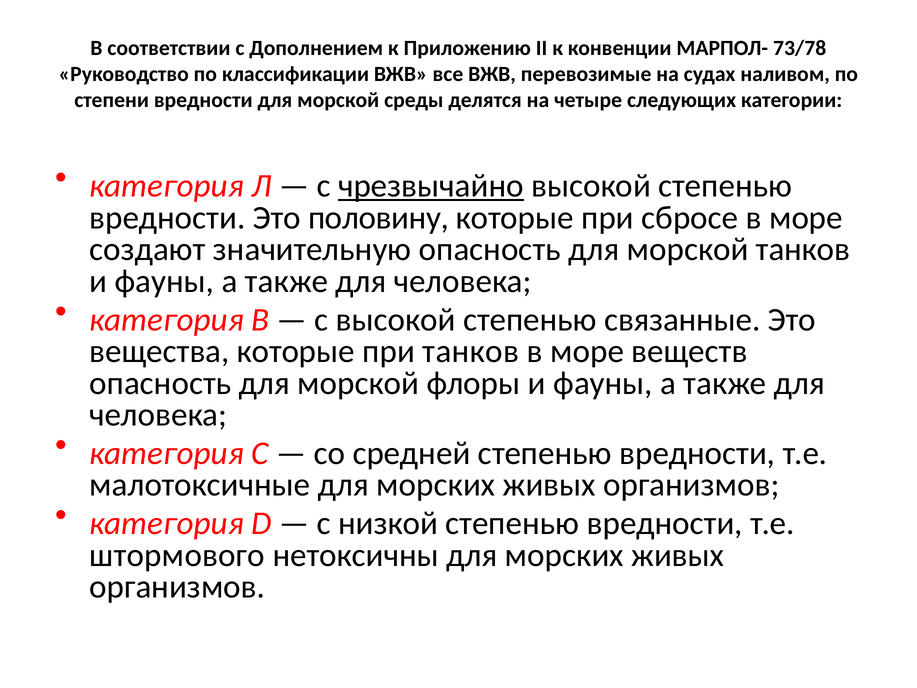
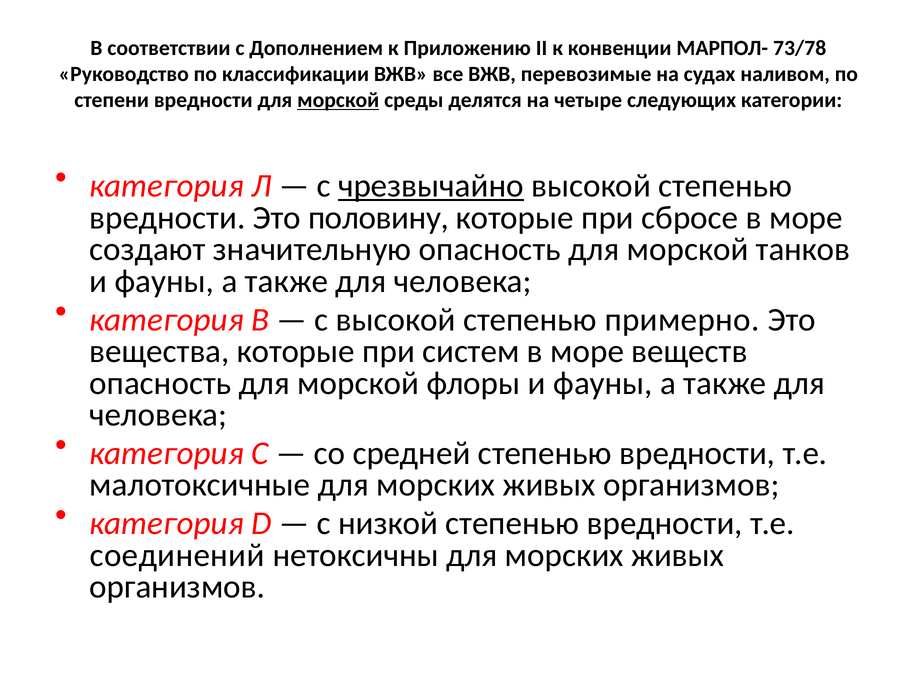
морской at (338, 100) underline: none -> present
связанные: связанные -> примерно
при танков: танков -> систем
штормового: штормового -> соединений
